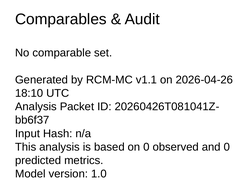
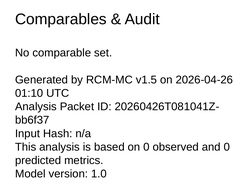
v1.1: v1.1 -> v1.5
18:10: 18:10 -> 01:10
